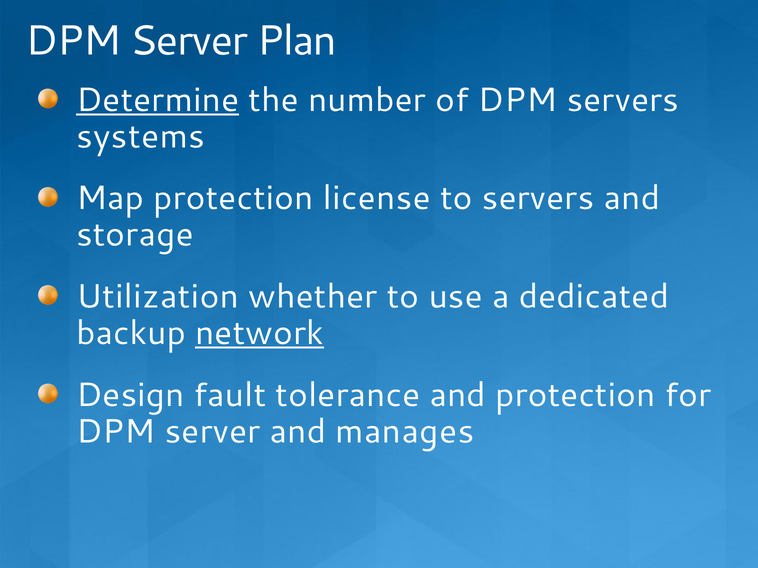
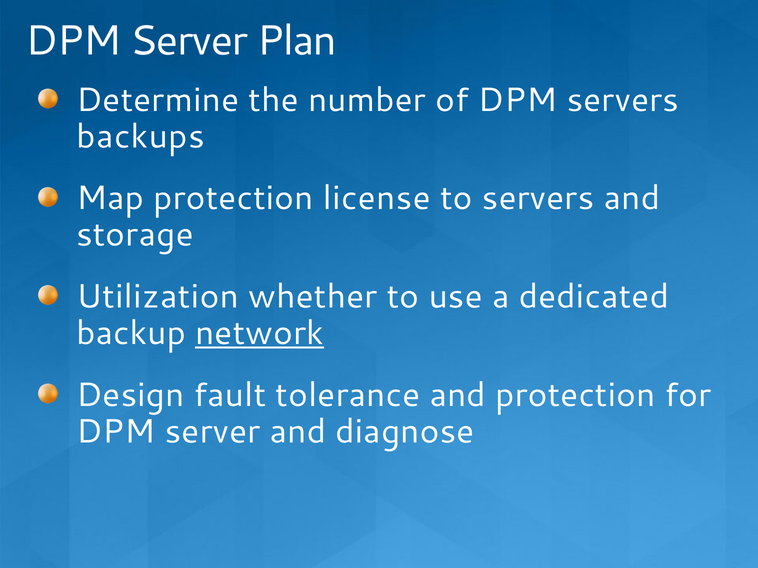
Determine underline: present -> none
systems: systems -> backups
manages: manages -> diagnose
